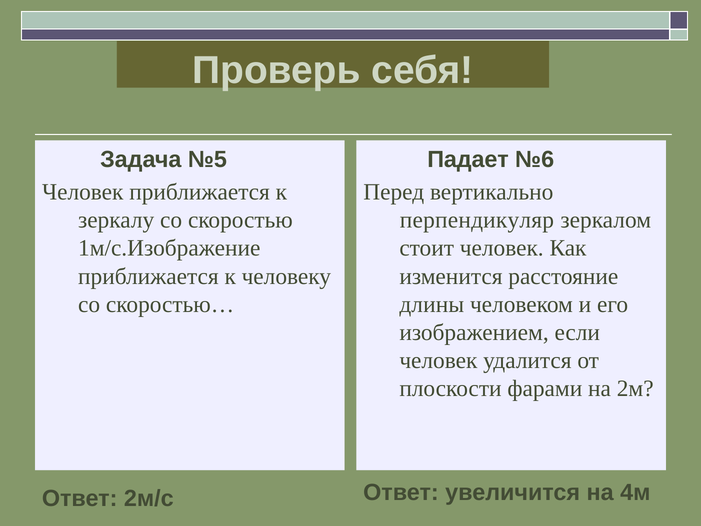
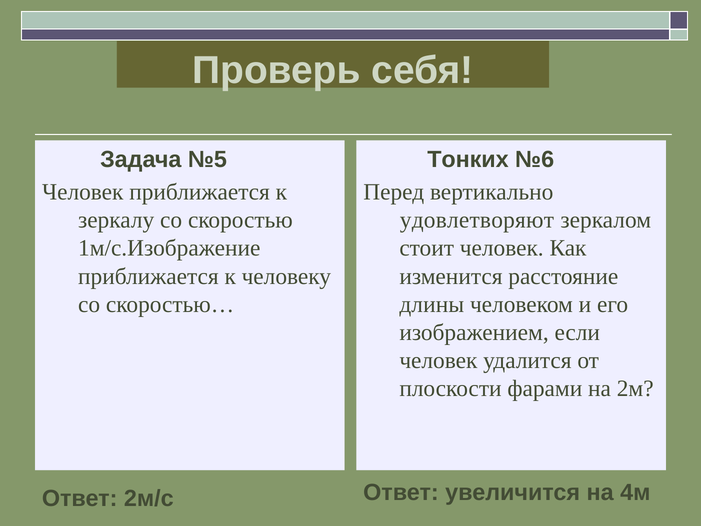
Падает: Падает -> Тонких
перпендикуляр: перпендикуляр -> удовлетворяют
